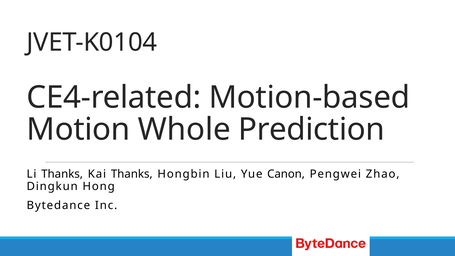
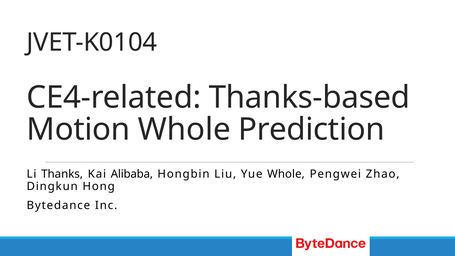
Motion-based: Motion-based -> Thanks-based
Kai Thanks: Thanks -> Alibaba
Yue Canon: Canon -> Whole
